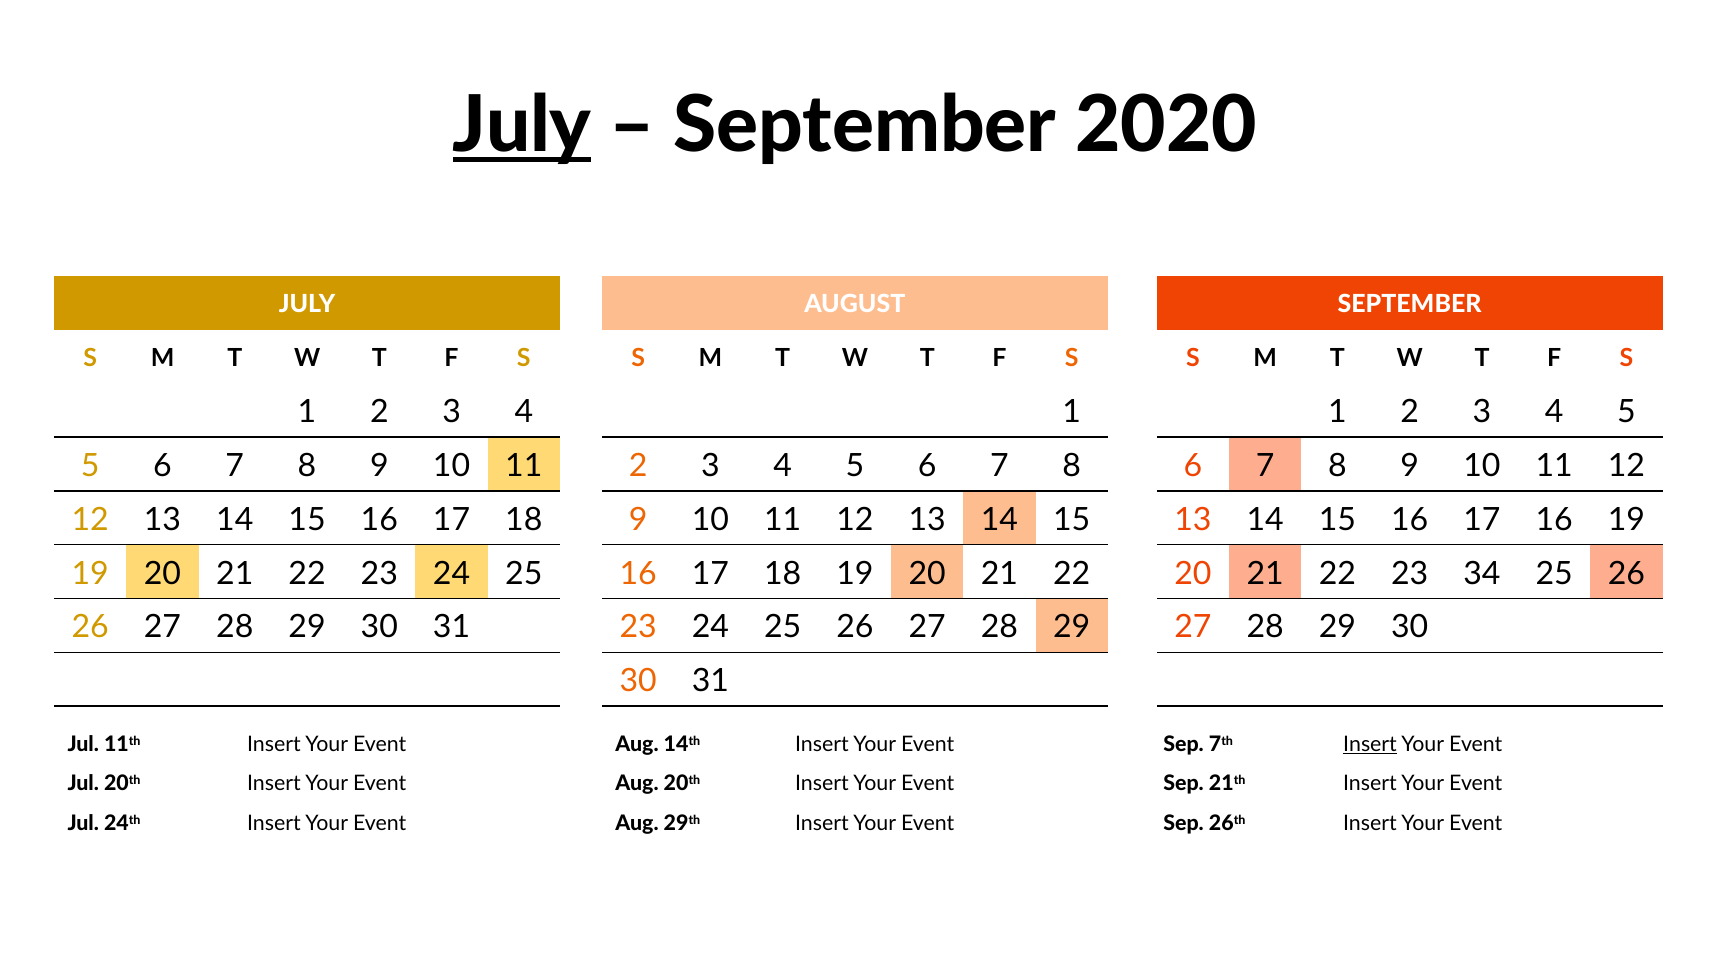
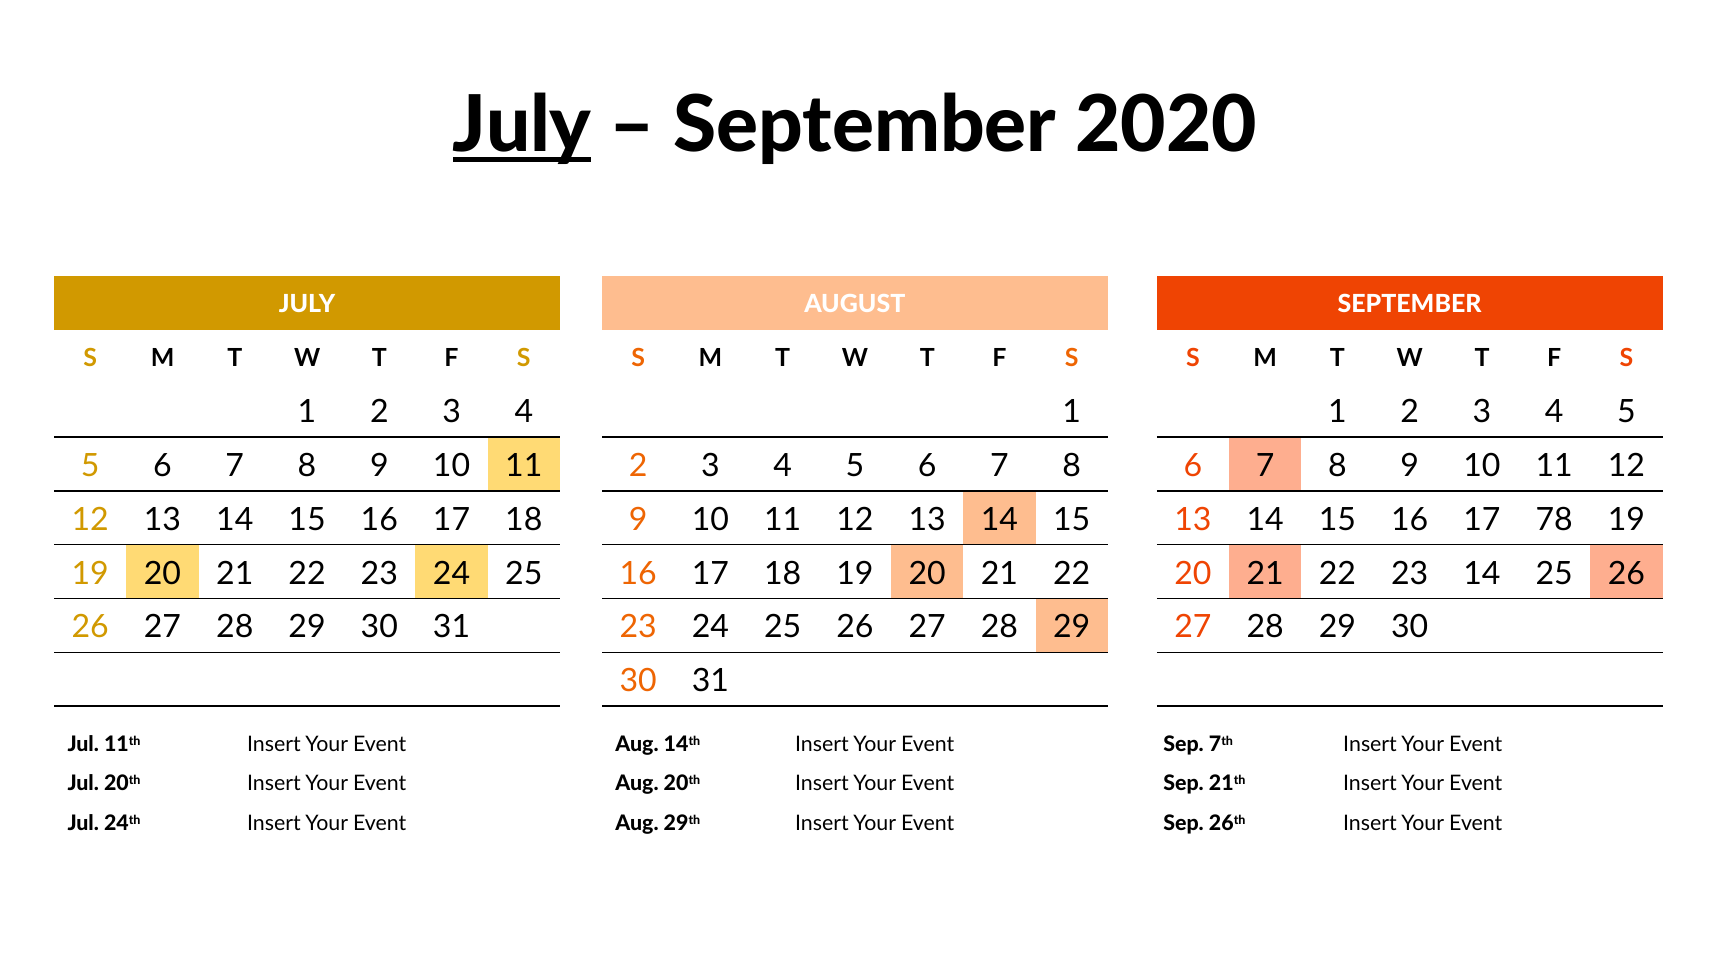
17 16: 16 -> 78
23 34: 34 -> 14
Insert at (1370, 744) underline: present -> none
